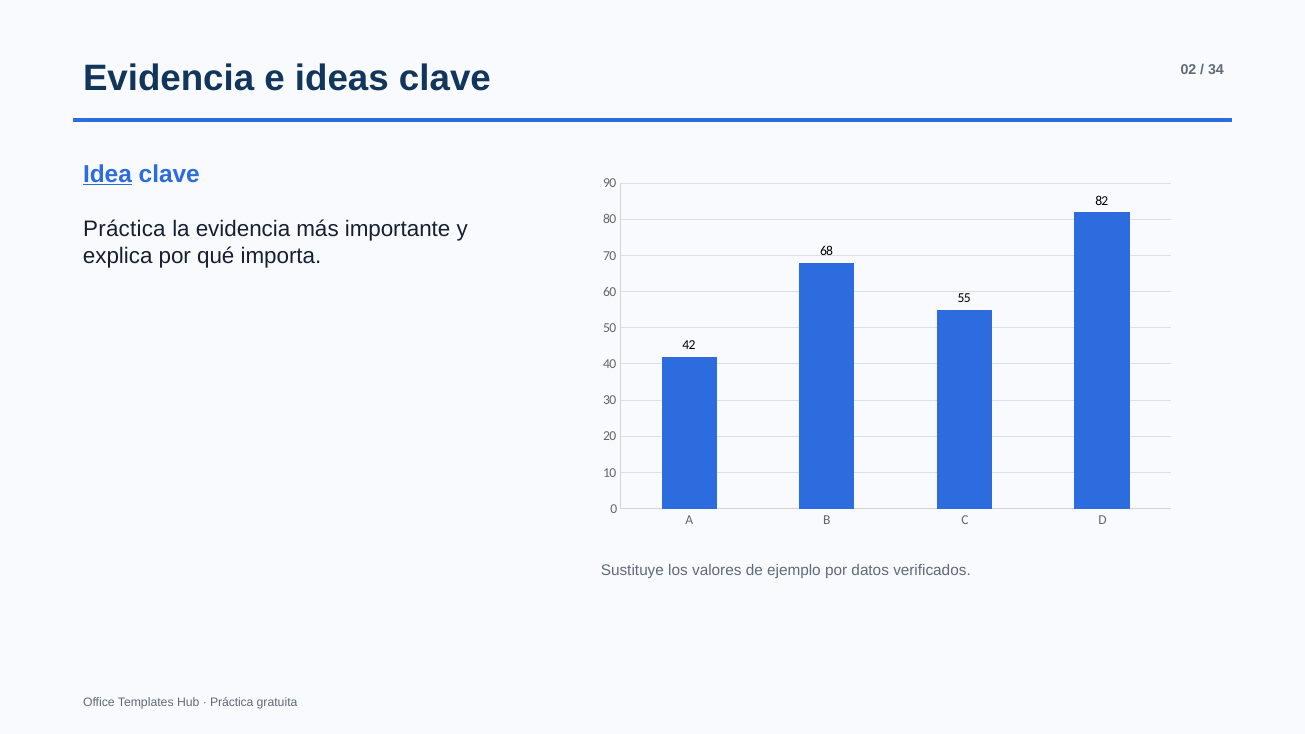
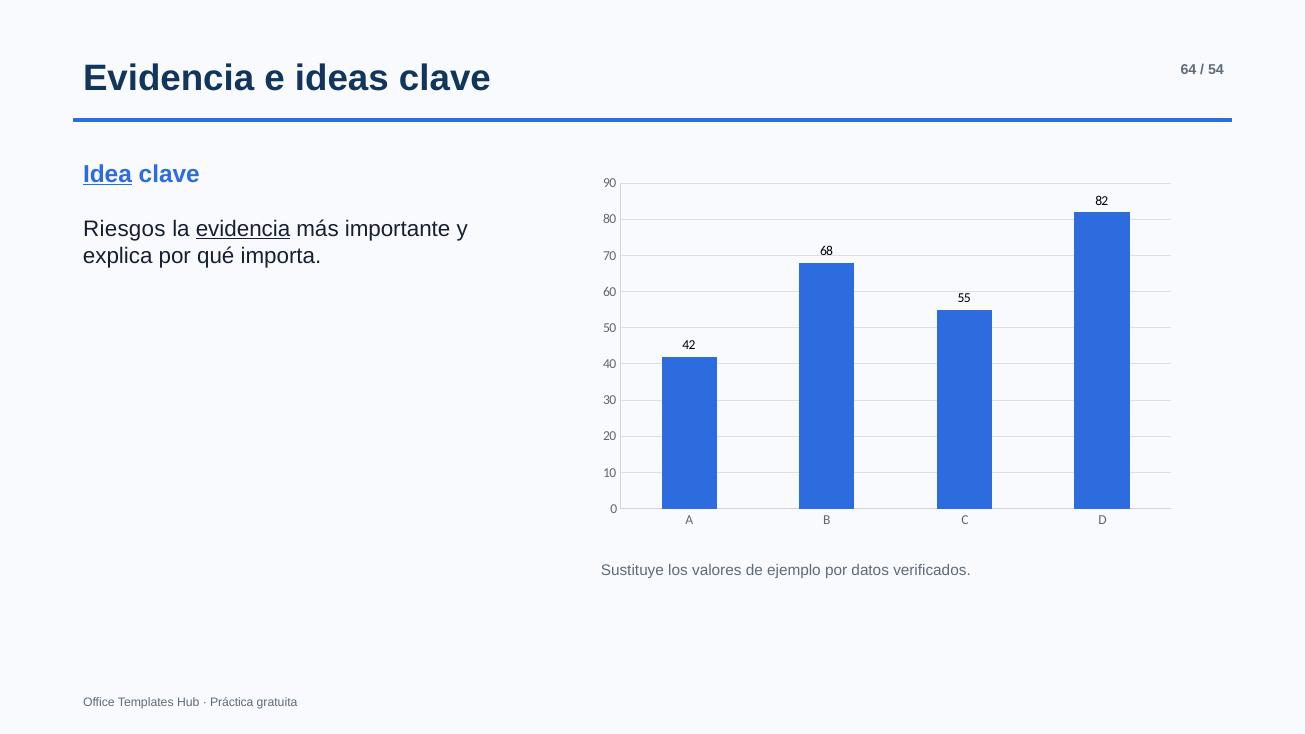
02: 02 -> 64
34: 34 -> 54
Práctica at (124, 229): Práctica -> Riesgos
evidencia at (243, 229) underline: none -> present
